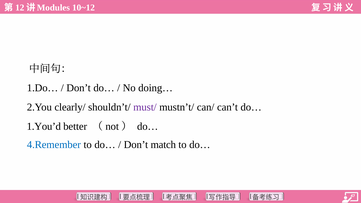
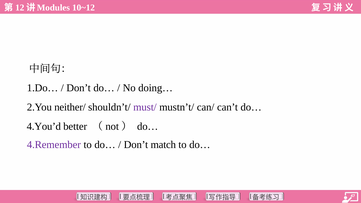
clearly/: clearly/ -> neither/
1.You’d: 1.You’d -> 4.You’d
4.Remember colour: blue -> purple
